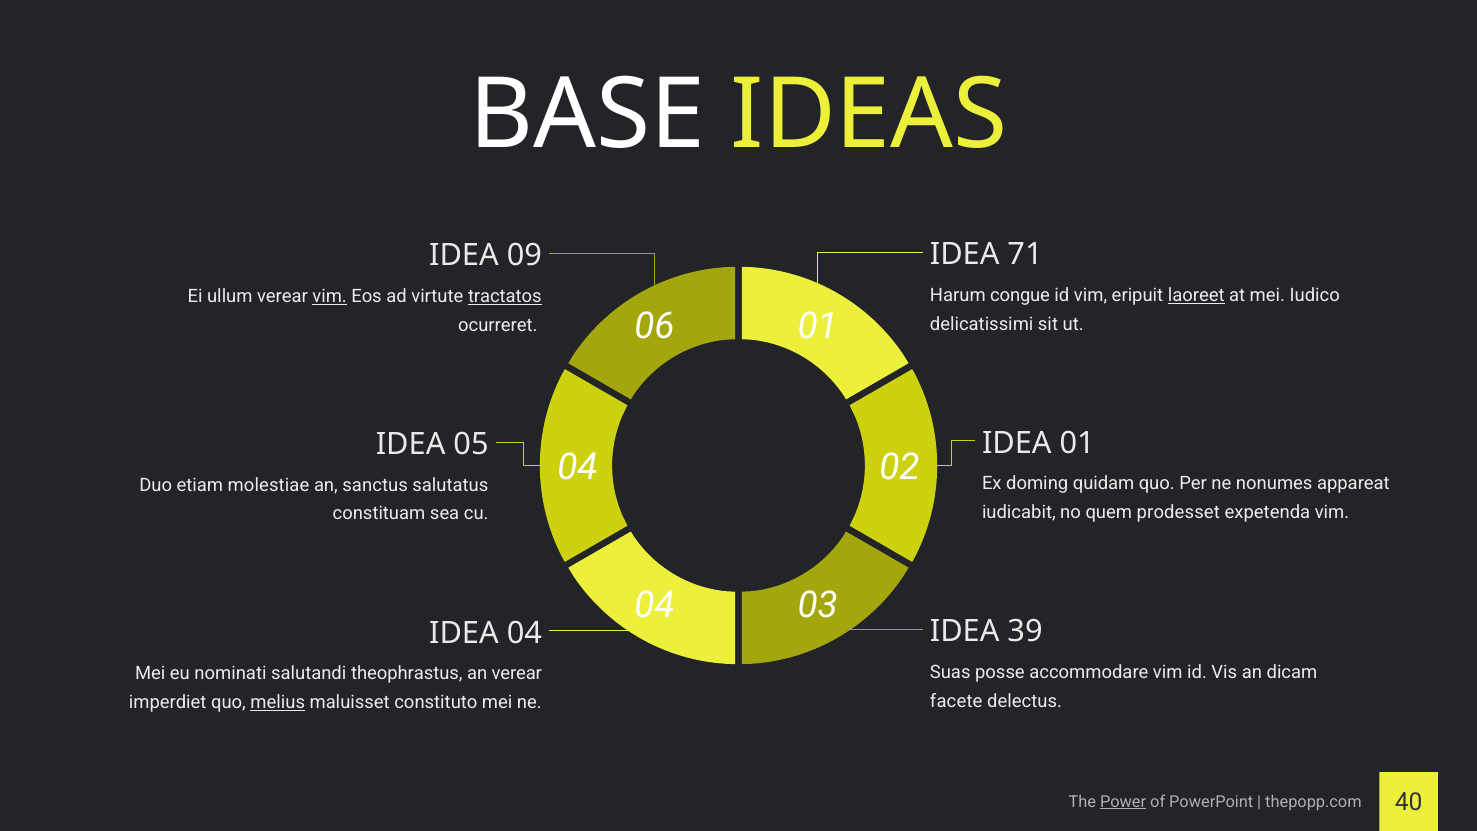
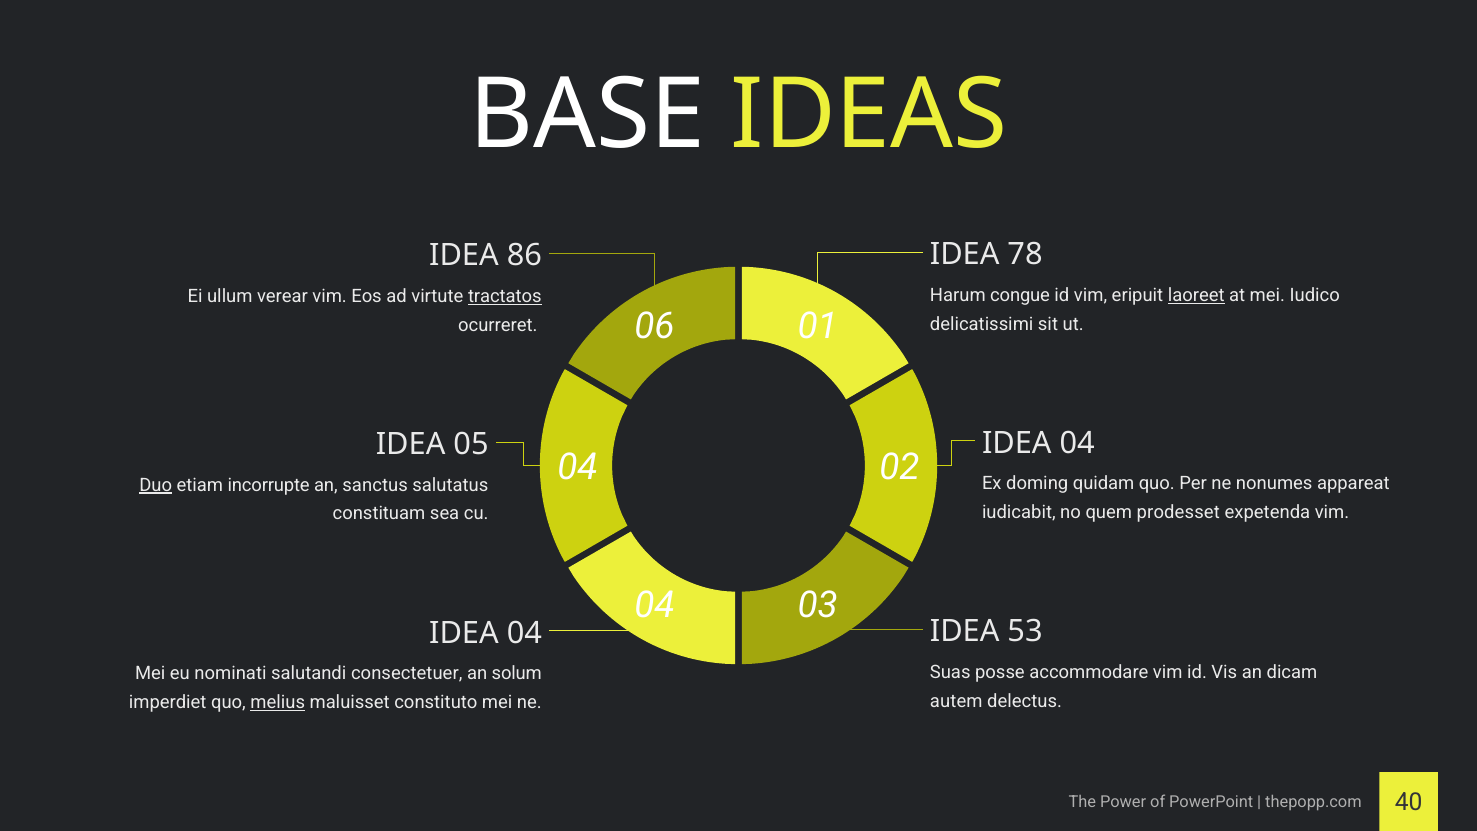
71: 71 -> 78
09: 09 -> 86
vim at (330, 296) underline: present -> none
01 at (1077, 443): 01 -> 04
Duo underline: none -> present
molestiae: molestiae -> incorrupte
39: 39 -> 53
theophrastus: theophrastus -> consectetuer
an verear: verear -> solum
facete: facete -> autem
Power underline: present -> none
